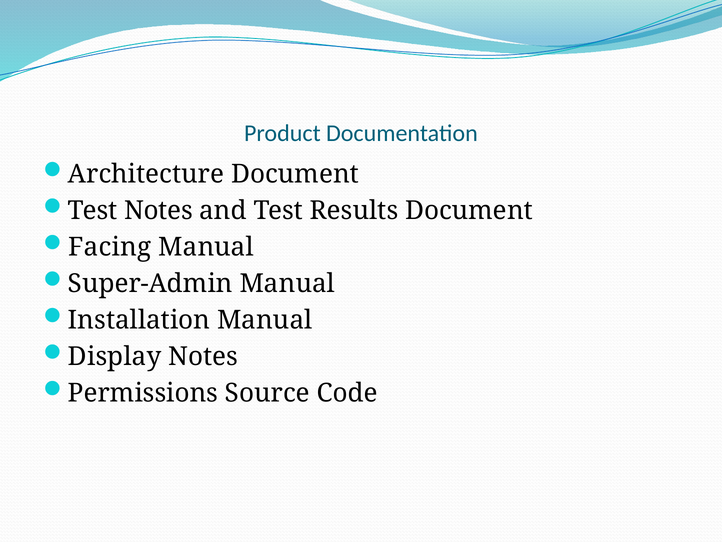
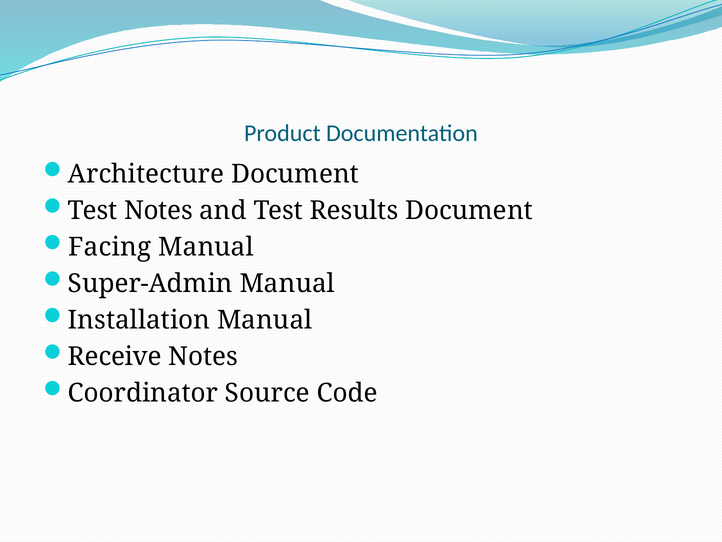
Display: Display -> Receive
Permissions: Permissions -> Coordinator
